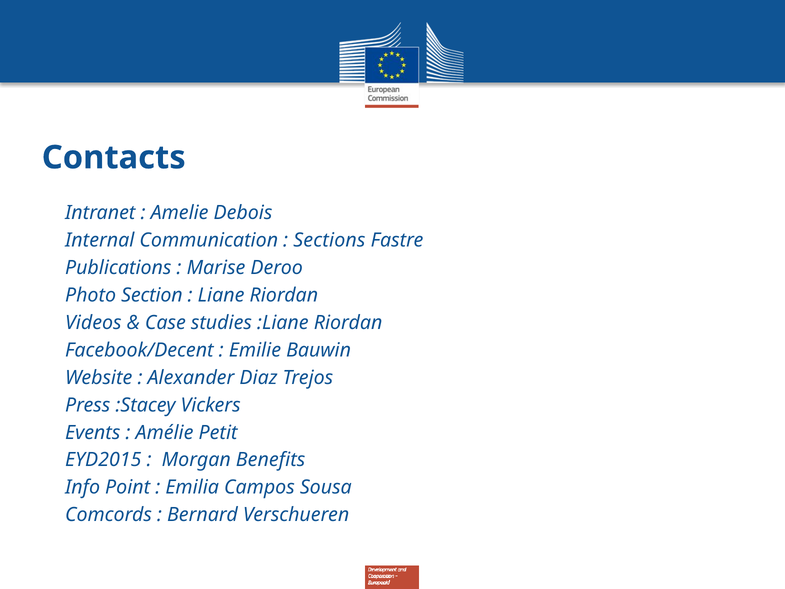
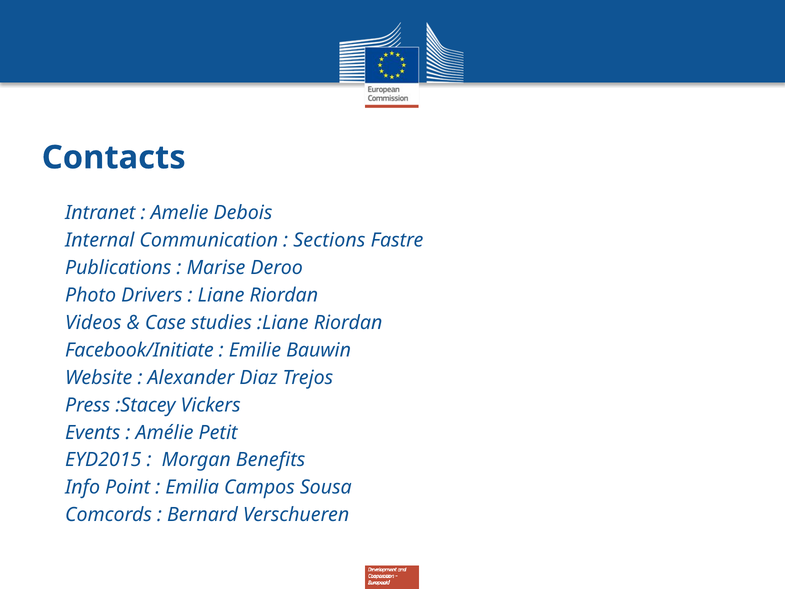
Section: Section -> Drivers
Facebook/Decent: Facebook/Decent -> Facebook/Initiate
